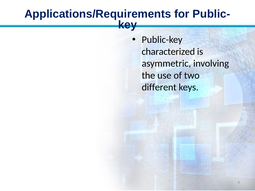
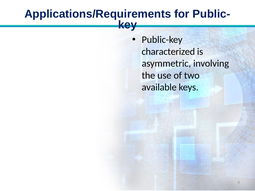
different: different -> available
